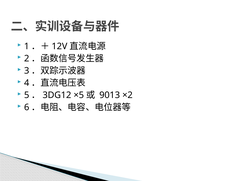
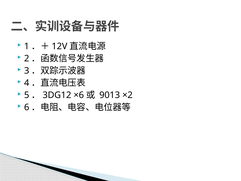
×5: ×5 -> ×6
